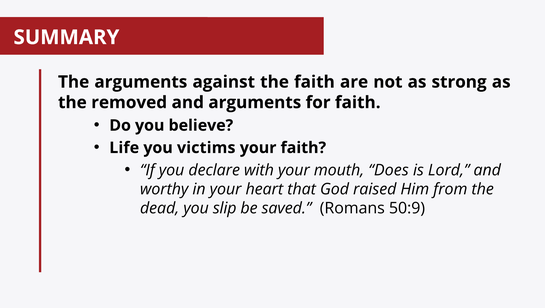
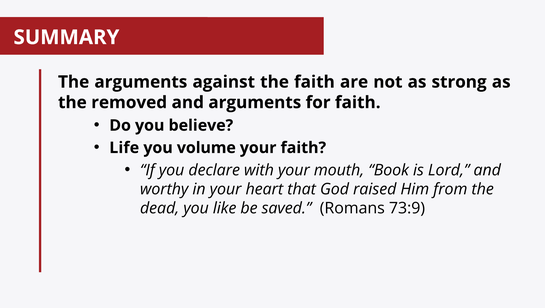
victims: victims -> volume
Does: Does -> Book
slip: slip -> like
50:9: 50:9 -> 73:9
